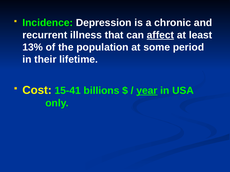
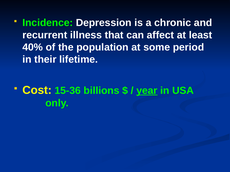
affect underline: present -> none
13%: 13% -> 40%
15-41: 15-41 -> 15-36
